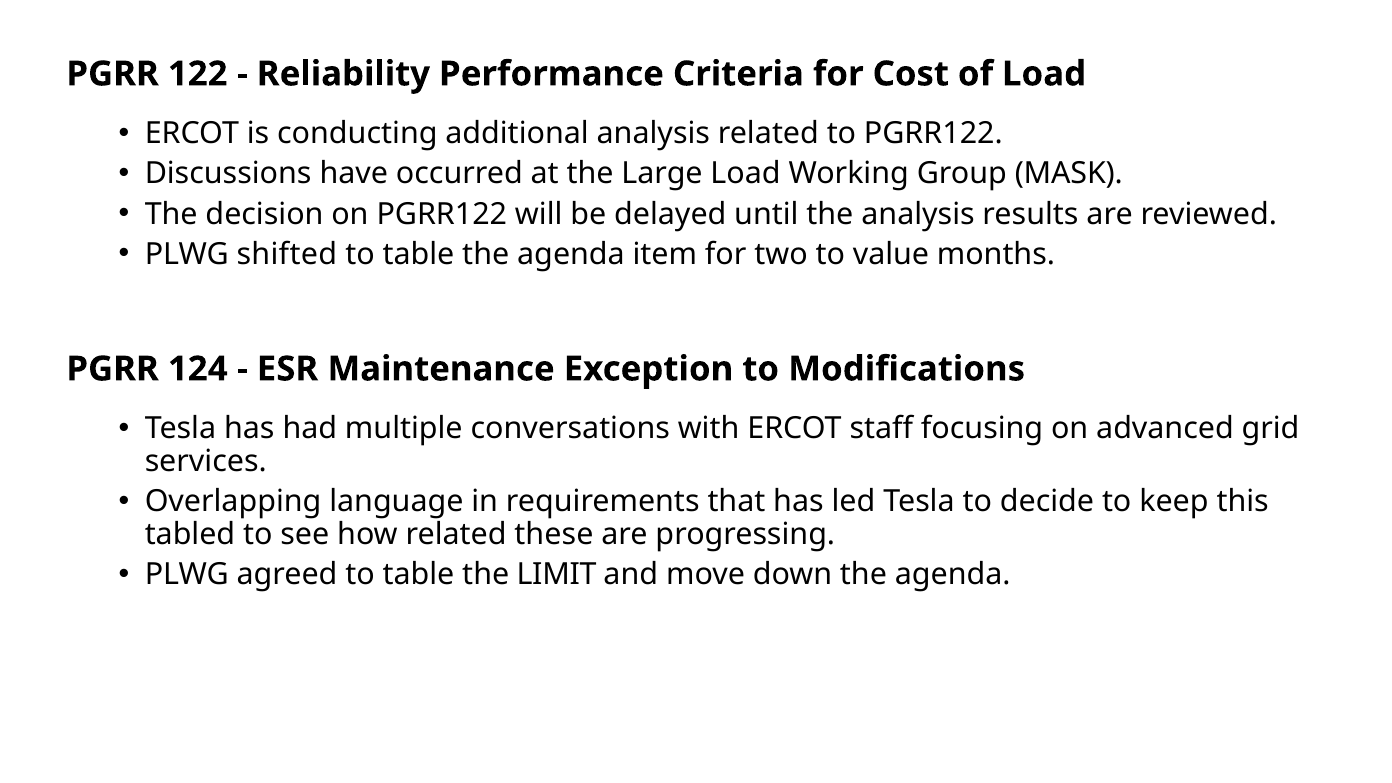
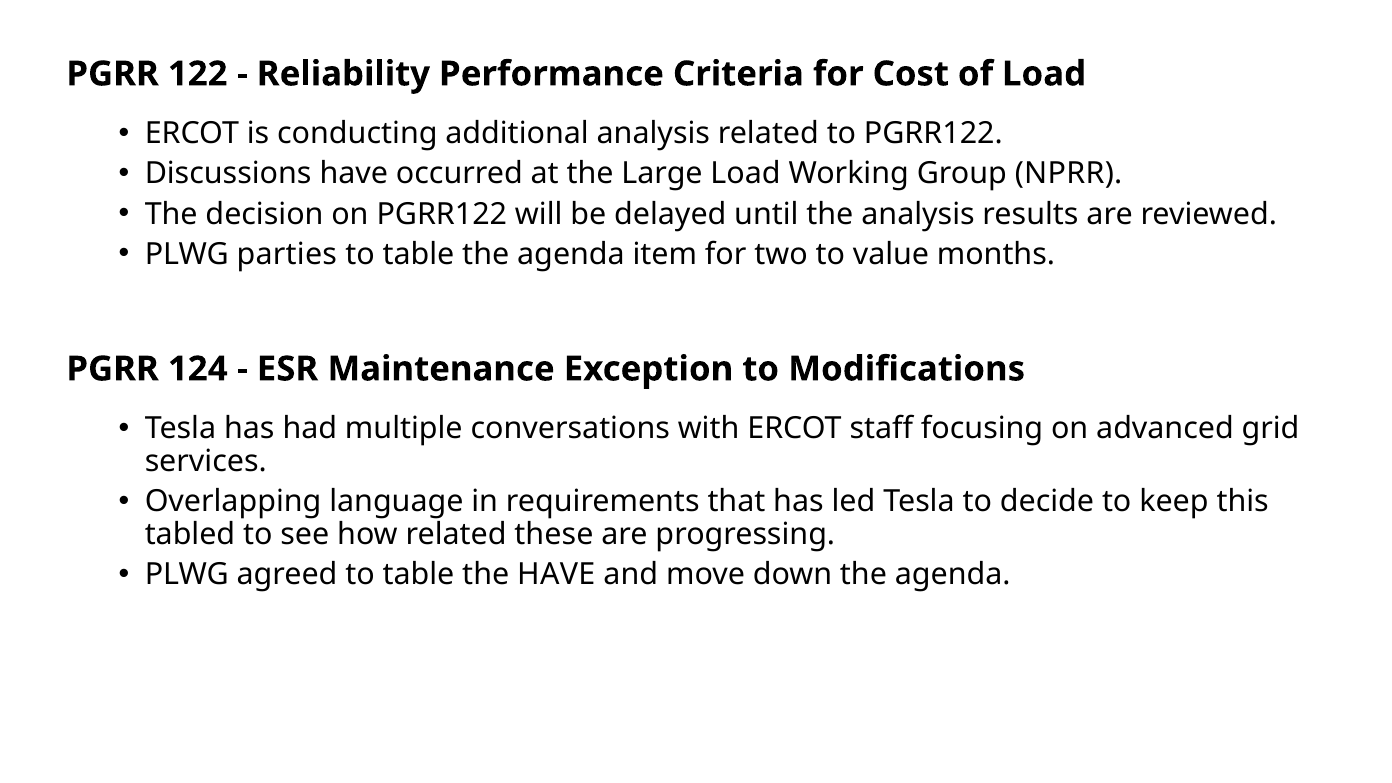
MASK: MASK -> NPRR
shifted: shifted -> parties
the LIMIT: LIMIT -> HAVE
